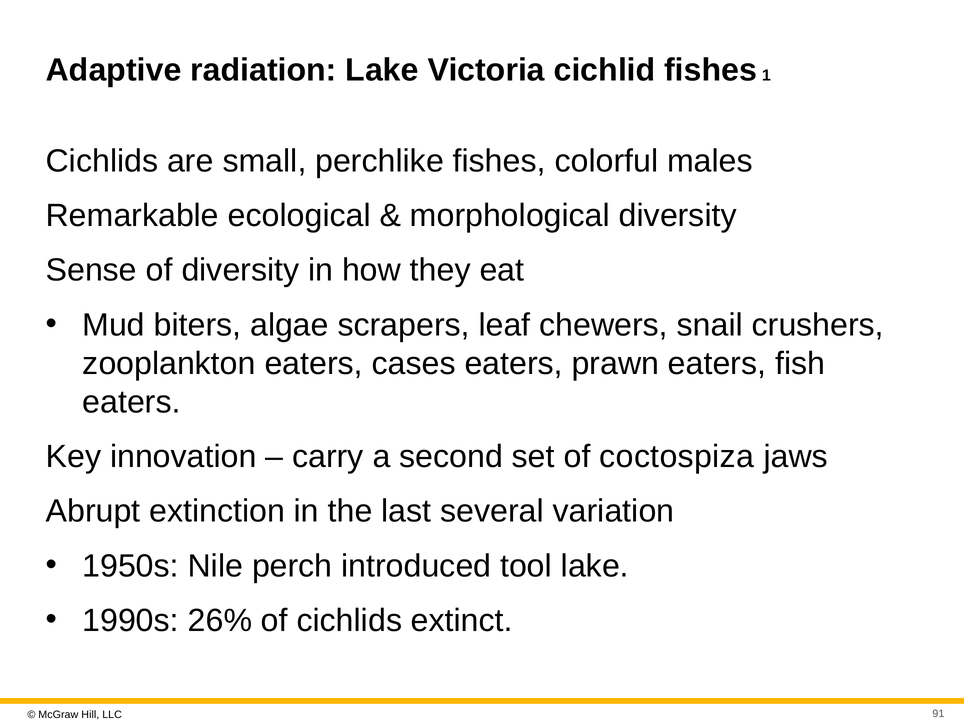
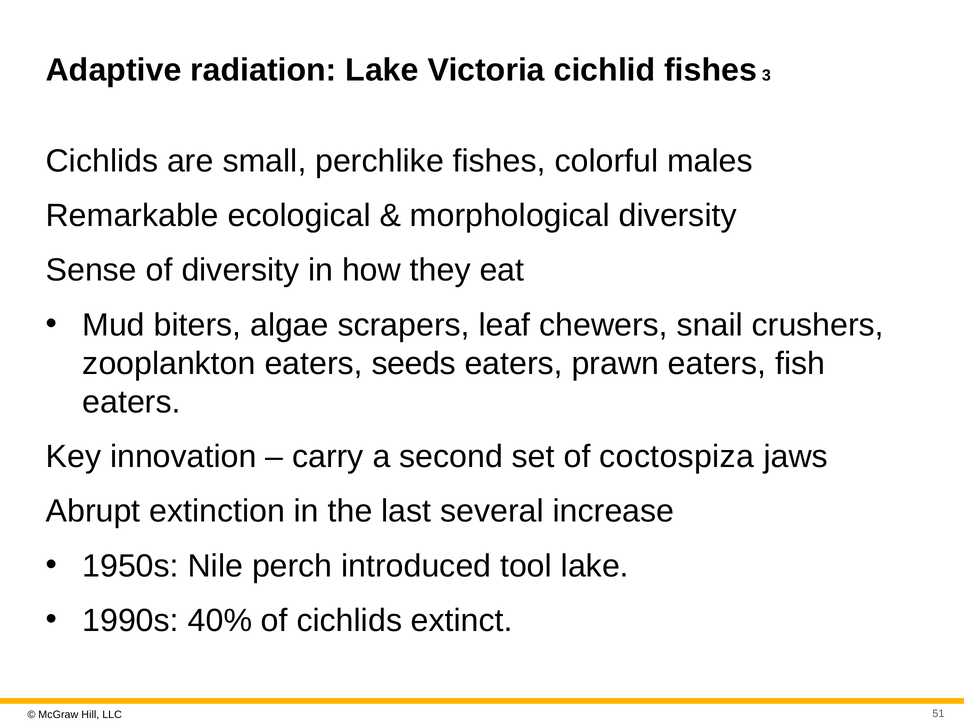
1: 1 -> 3
cases: cases -> seeds
variation: variation -> increase
26%: 26% -> 40%
91: 91 -> 51
